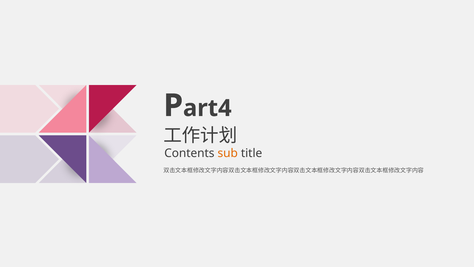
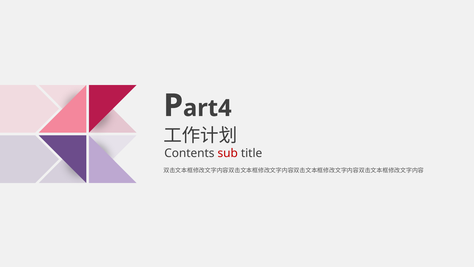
sub colour: orange -> red
